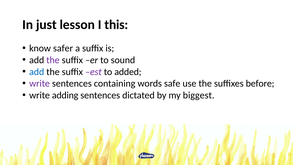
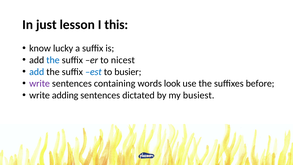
safer: safer -> lucky
the at (53, 60) colour: purple -> blue
sound: sound -> nicest
est colour: purple -> blue
added: added -> busier
safe: safe -> look
biggest: biggest -> busiest
